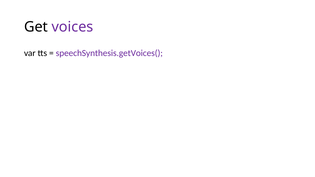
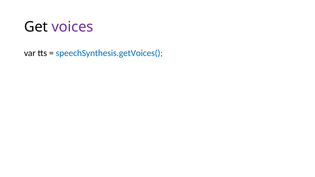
speechSynthesis.getVoices( colour: purple -> blue
